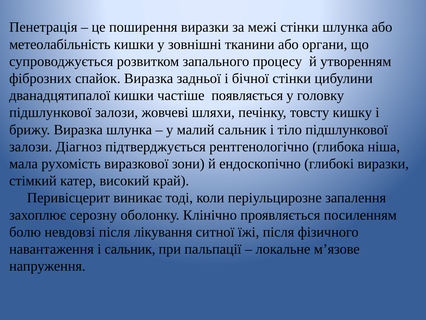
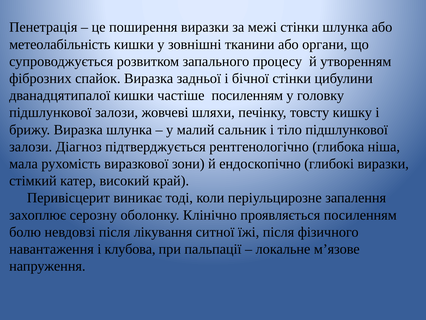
частiше появляється: появляється -> посиленням
i сальник: сальник -> клубова
